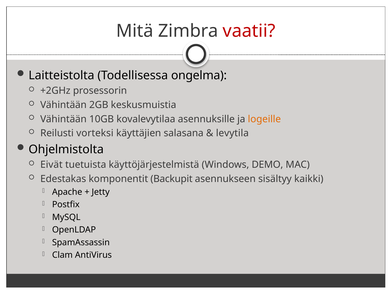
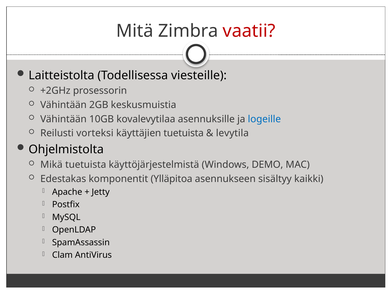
ongelma: ongelma -> viesteille
logeille colour: orange -> blue
käyttäjien salasana: salasana -> tuetuista
Eivät: Eivät -> Mikä
Backupit: Backupit -> Ylläpitoa
